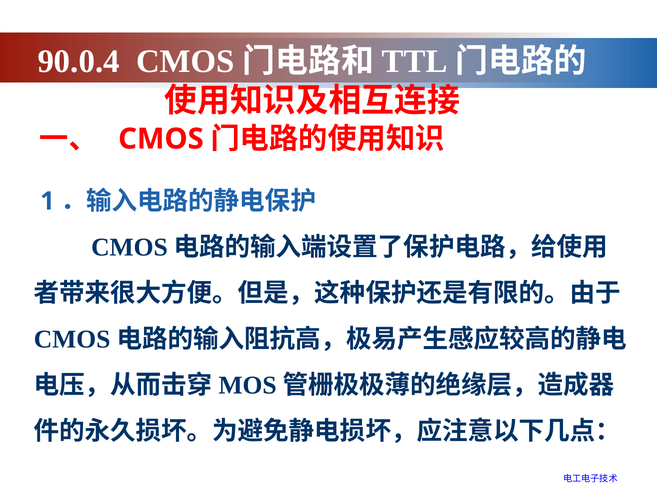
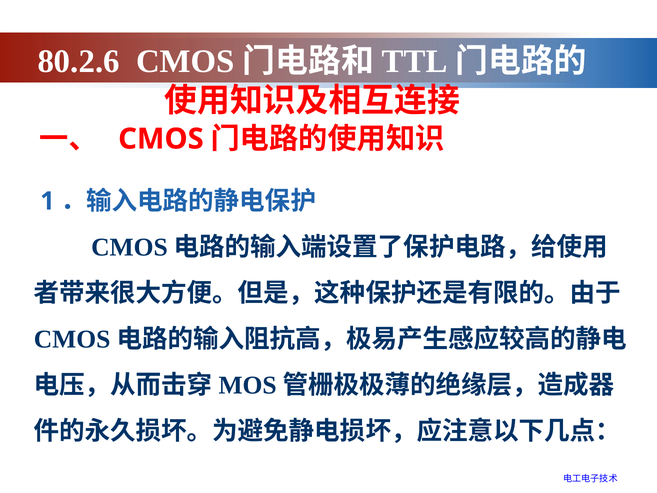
90.0.4: 90.0.4 -> 80.2.6
